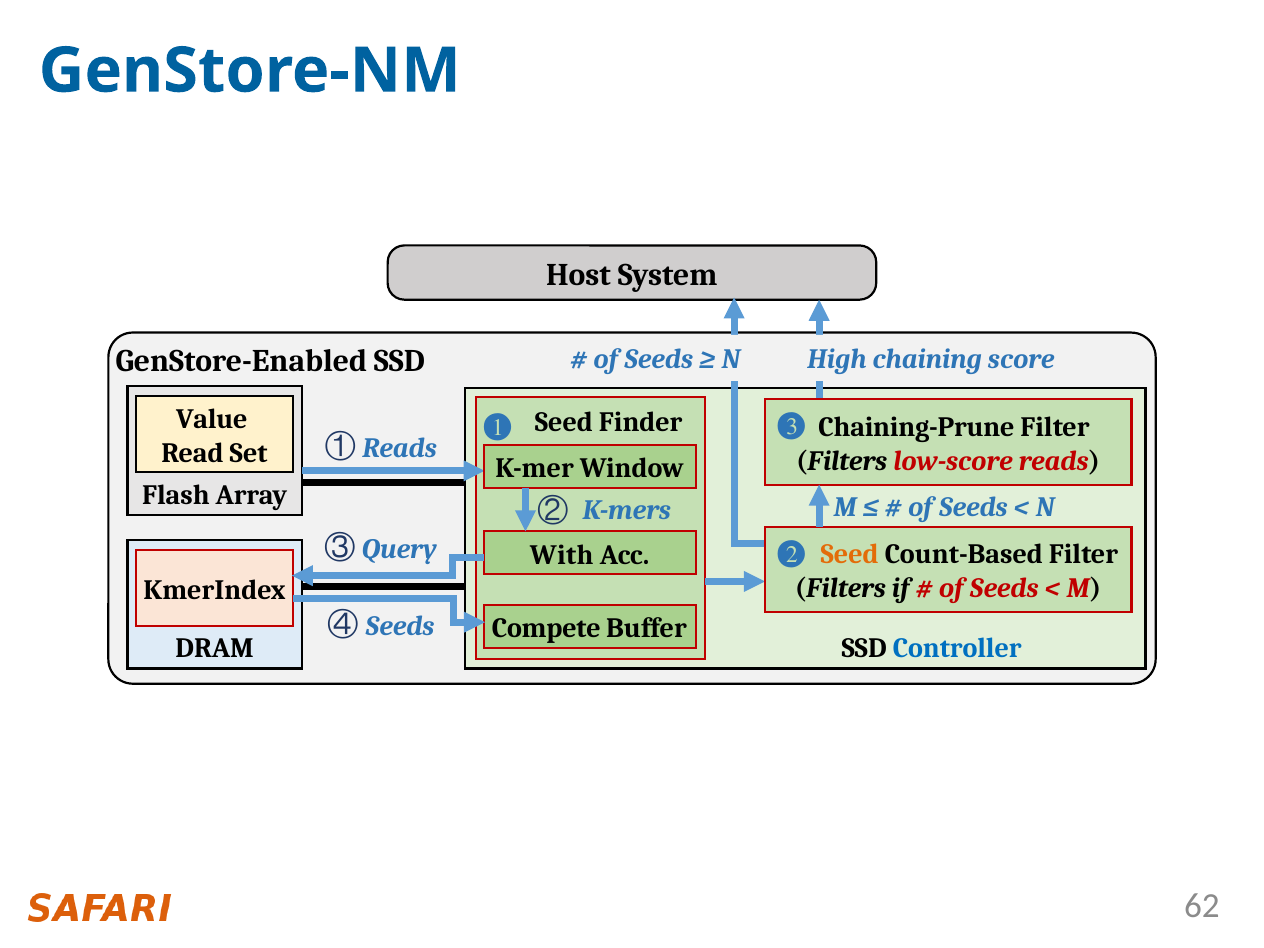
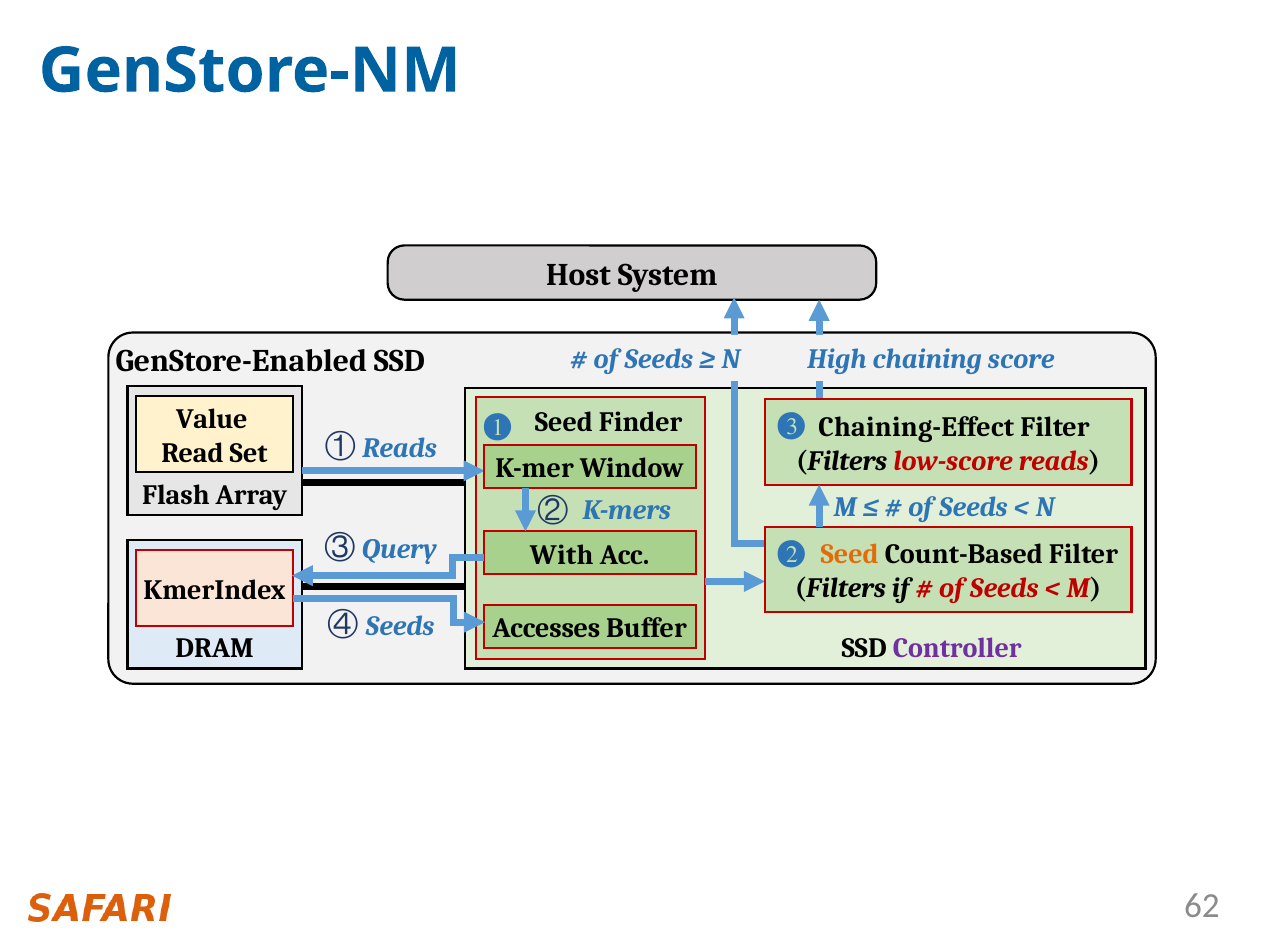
Chaining-Prune: Chaining-Prune -> Chaining-Effect
Compete: Compete -> Accesses
Controller colour: blue -> purple
